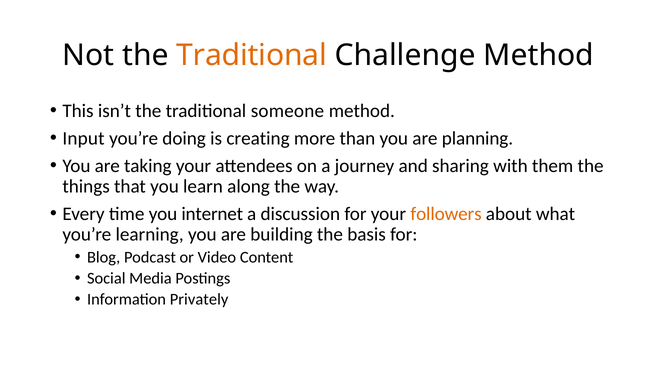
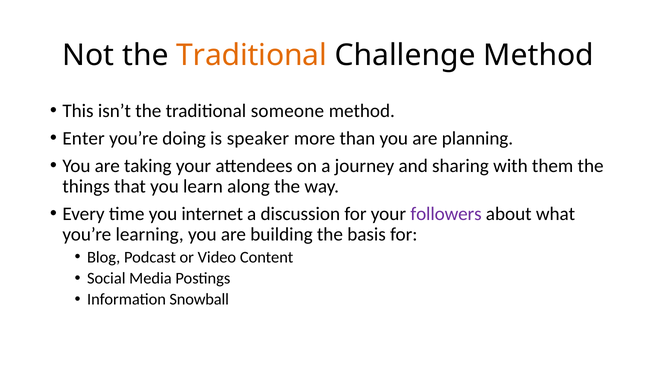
Input: Input -> Enter
creating: creating -> speaker
followers colour: orange -> purple
Privately: Privately -> Snowball
